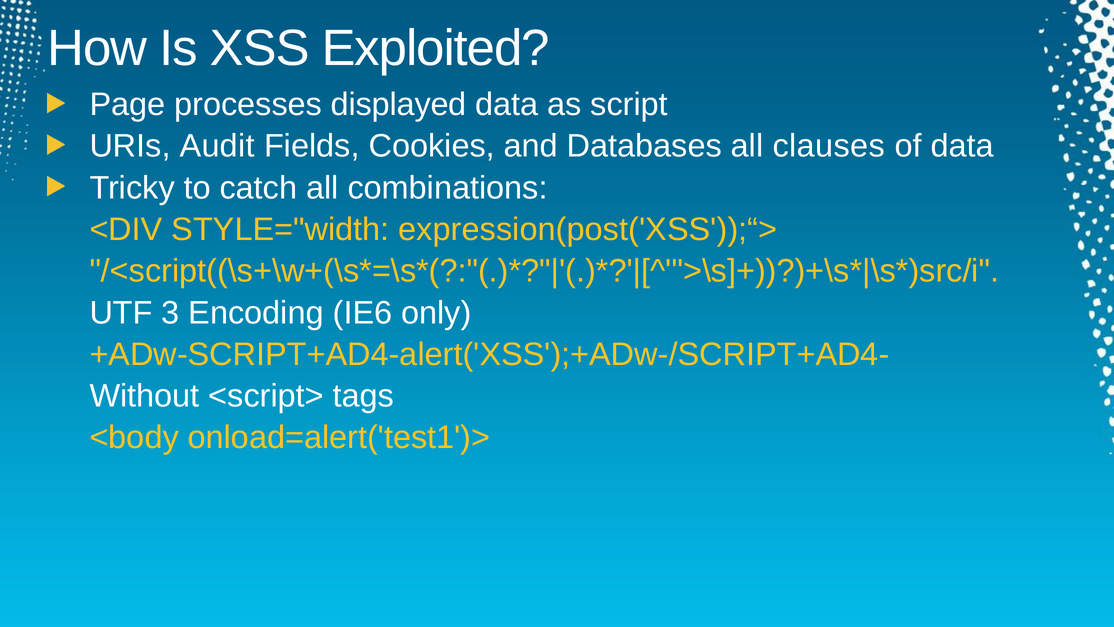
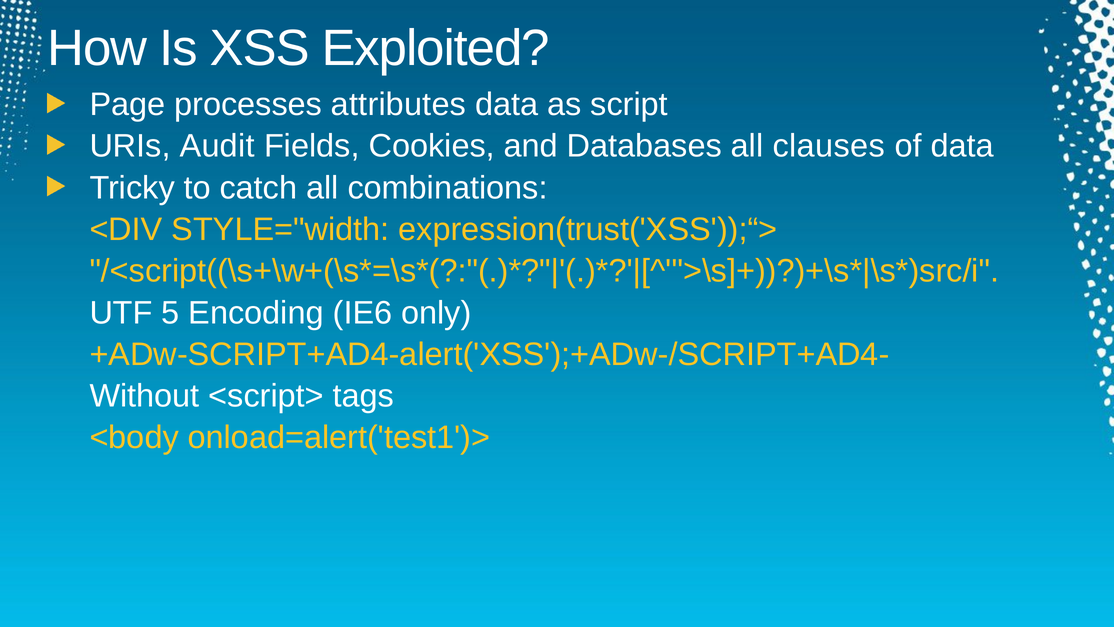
displayed: displayed -> attributes
expression(post('XSS'));“>: expression(post('XSS'));“> -> expression(trust('XSS'));“>
3: 3 -> 5
